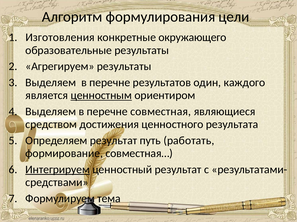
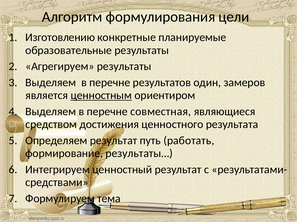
Изготовления: Изготовления -> Изготовлению
окружающего: окружающего -> планируемые
каждого: каждого -> замеров
совместная…: совместная… -> результаты…
Интегрируем underline: present -> none
